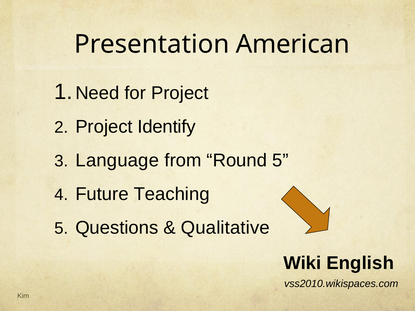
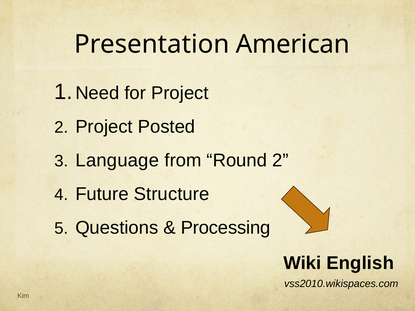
Identify: Identify -> Posted
Round 5: 5 -> 2
Teaching: Teaching -> Structure
Qualitative: Qualitative -> Processing
